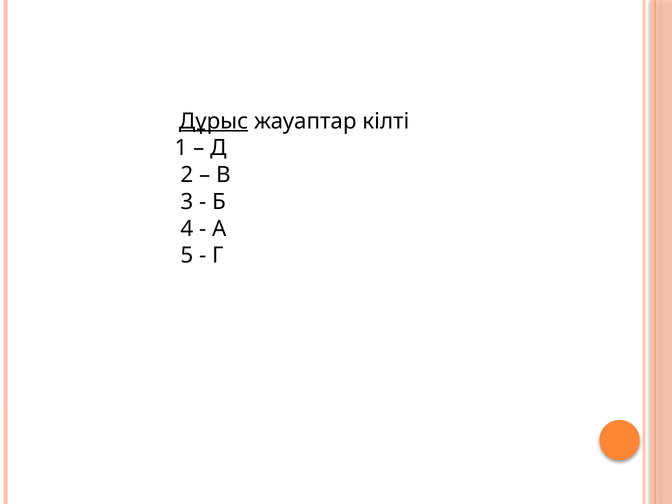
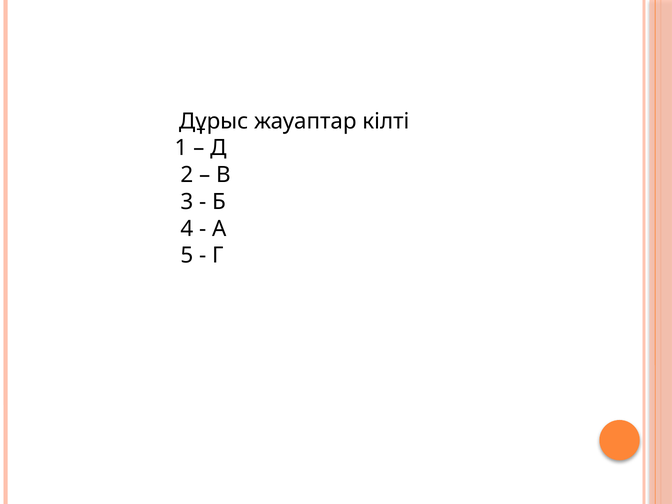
Дұрыс underline: present -> none
